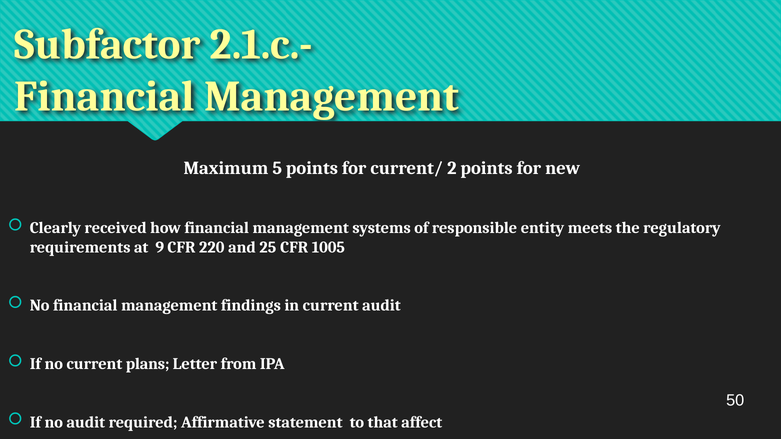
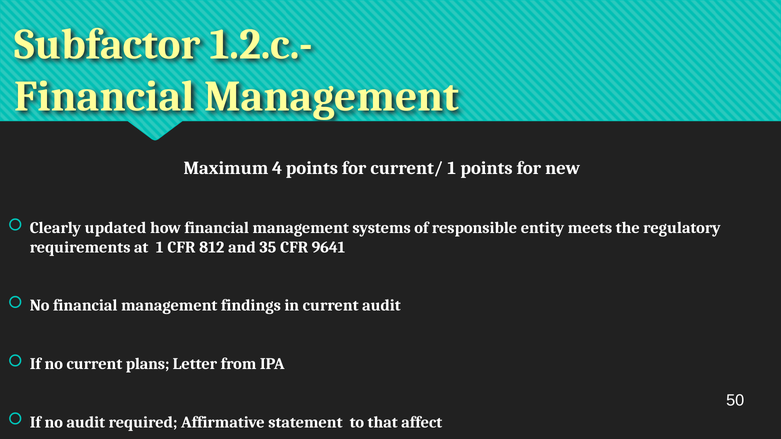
2.1.c.-: 2.1.c.- -> 1.2.c.-
5: 5 -> 4
current/ 2: 2 -> 1
received: received -> updated
at 9: 9 -> 1
220: 220 -> 812
25: 25 -> 35
1005: 1005 -> 9641
